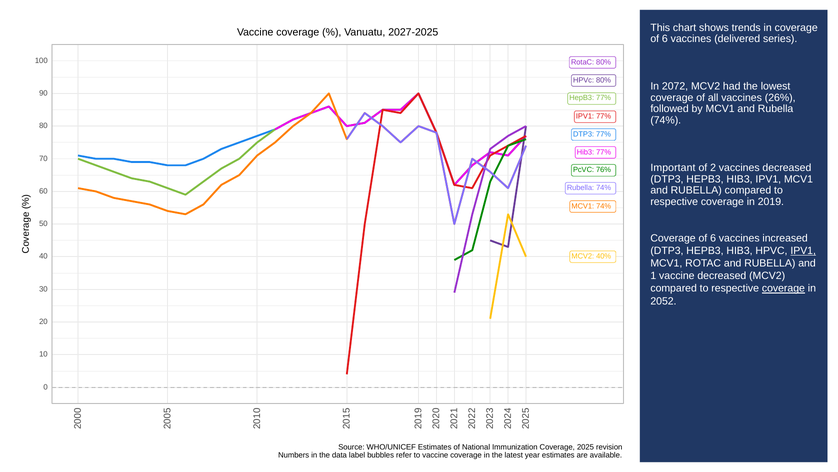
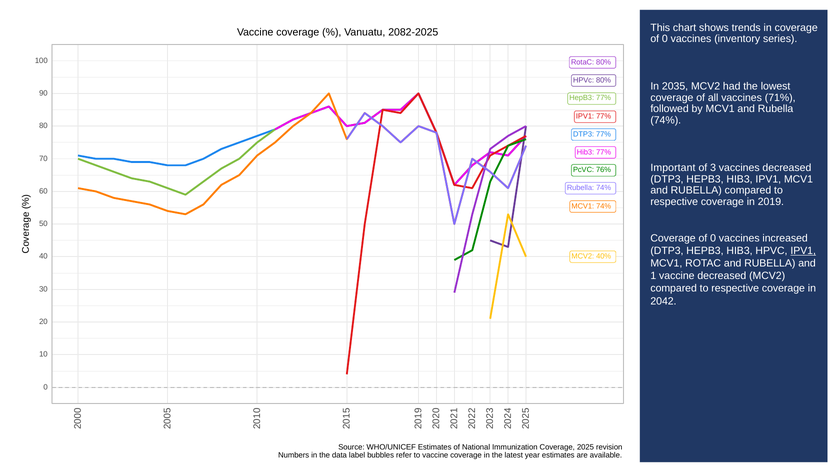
2027-2025: 2027-2025 -> 2082-2025
6 at (665, 39): 6 -> 0
delivered: delivered -> inventory
2072: 2072 -> 2035
26%: 26% -> 71%
of 2: 2 -> 3
6 at (713, 238): 6 -> 0
coverage at (783, 288) underline: present -> none
2052: 2052 -> 2042
